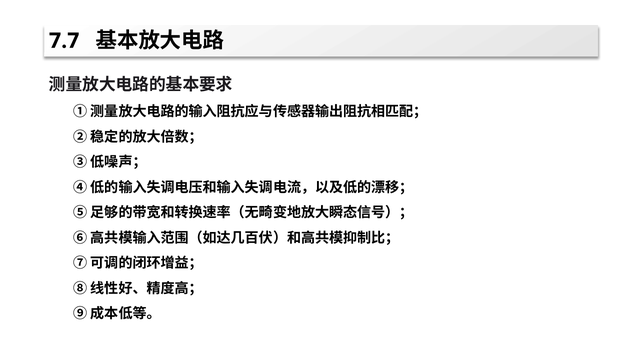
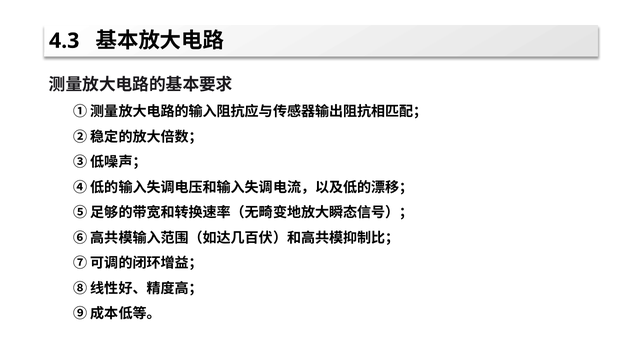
7.7: 7.7 -> 4.3
